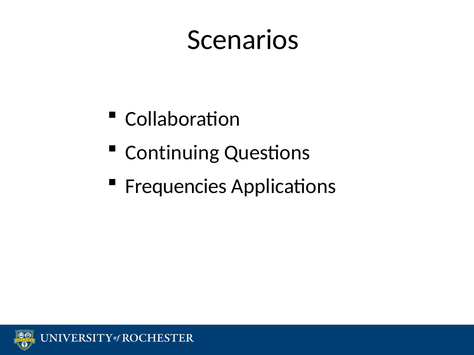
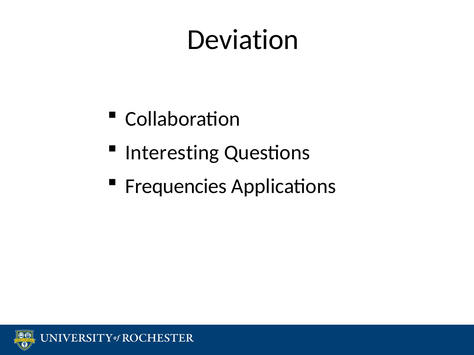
Scenarios: Scenarios -> Deviation
Continuing: Continuing -> Interesting
